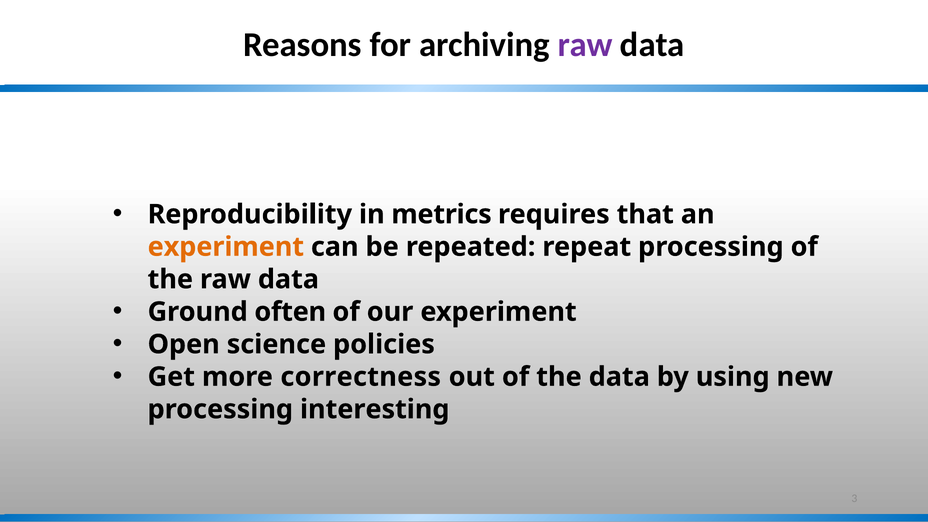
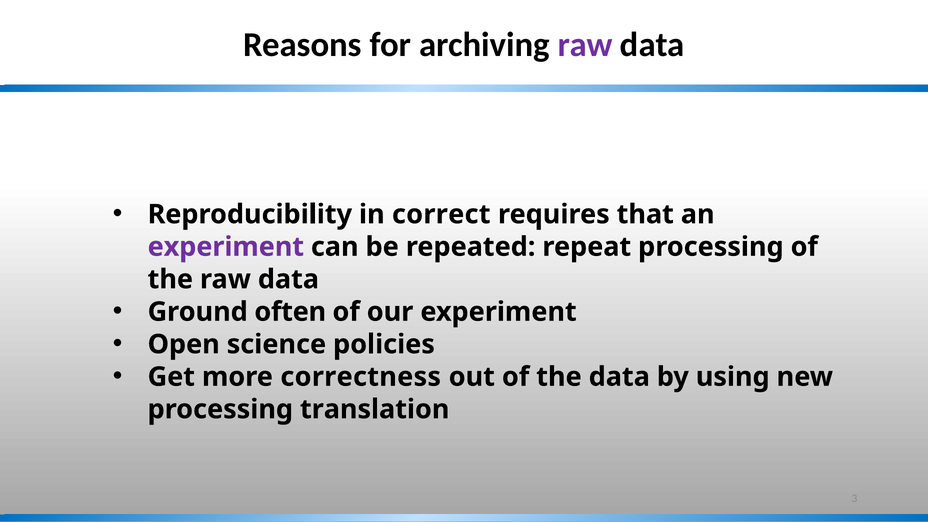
metrics: metrics -> correct
experiment at (226, 247) colour: orange -> purple
interesting: interesting -> translation
